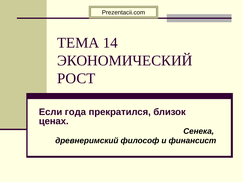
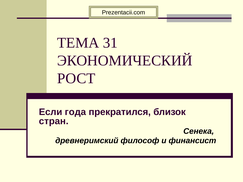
14: 14 -> 31
ценах: ценах -> стран
